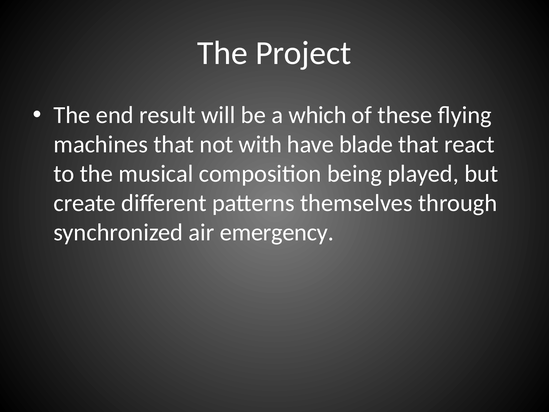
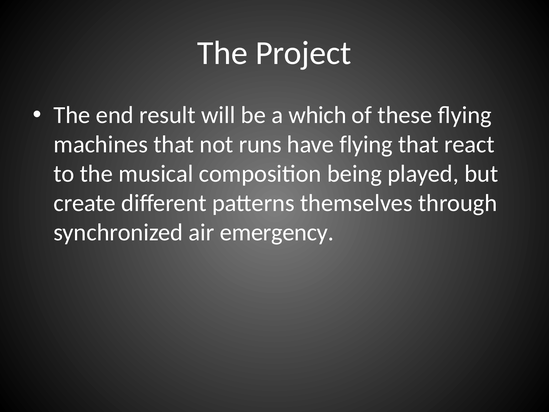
with: with -> runs
have blade: blade -> flying
